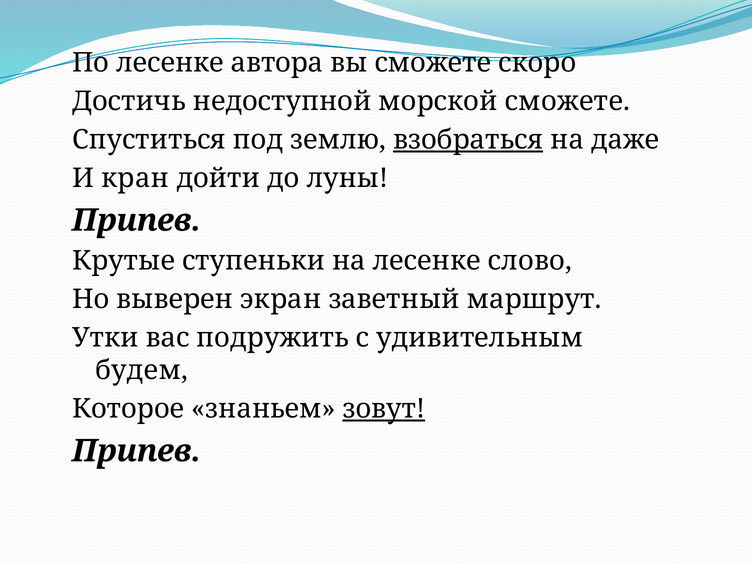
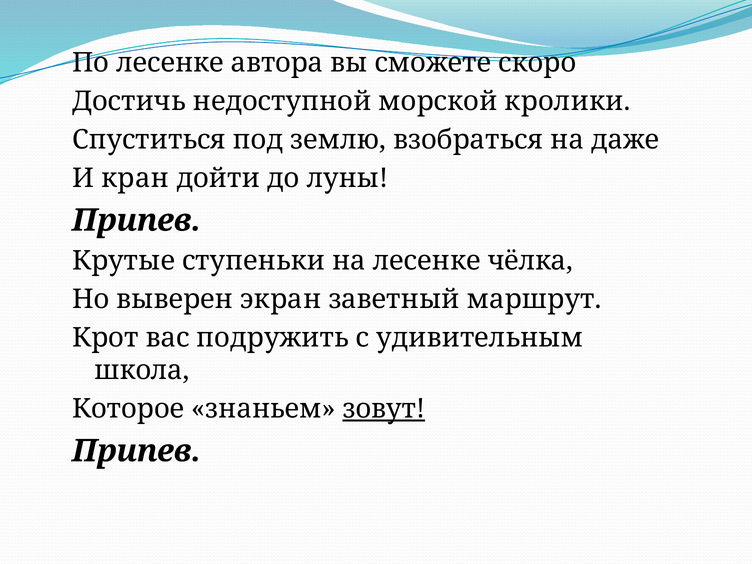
морской сможете: сможете -> кролики
взобраться underline: present -> none
слово: слово -> чёлка
Утки: Утки -> Крот
будем: будем -> школа
